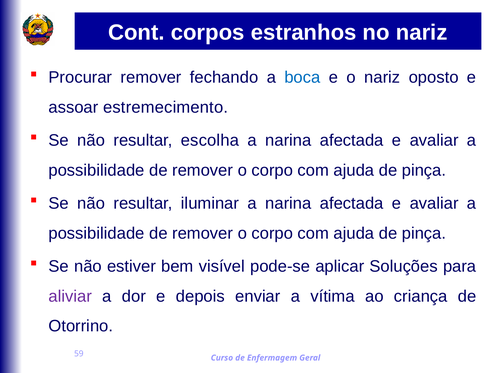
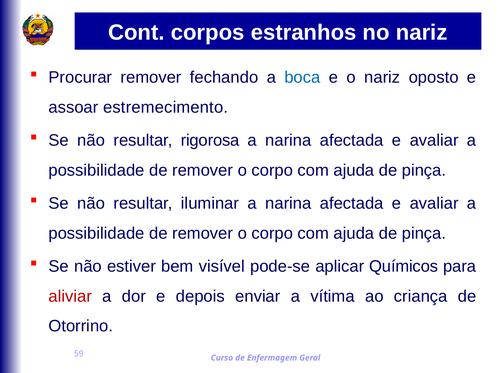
escolha: escolha -> rigorosa
Soluções: Soluções -> Químicos
aliviar colour: purple -> red
